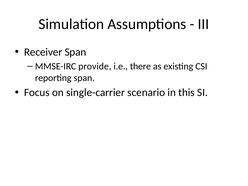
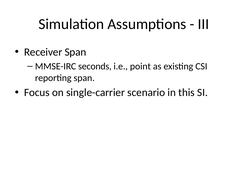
provide: provide -> seconds
there: there -> point
